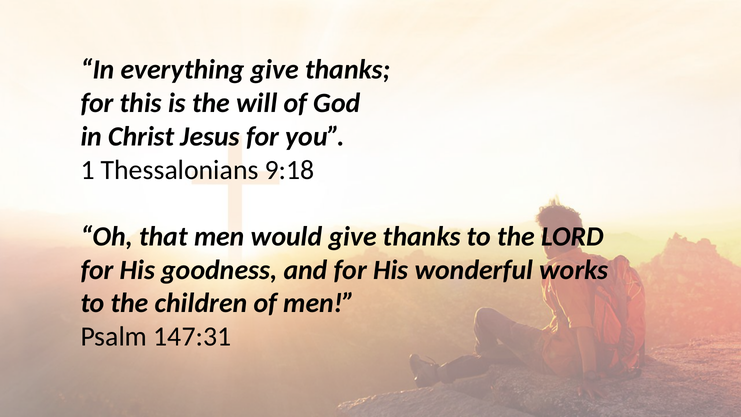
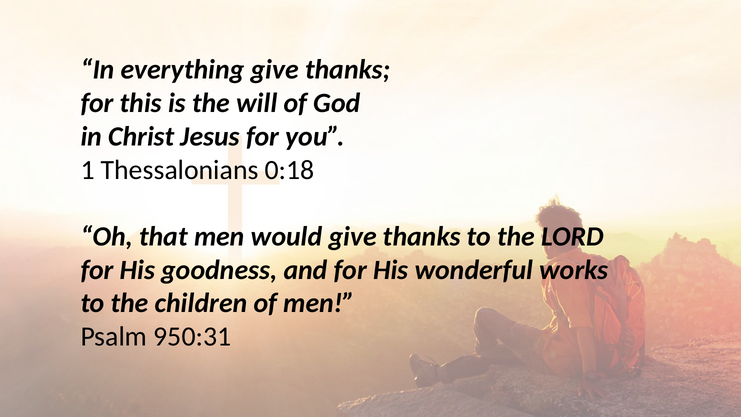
9:18: 9:18 -> 0:18
147:31: 147:31 -> 950:31
